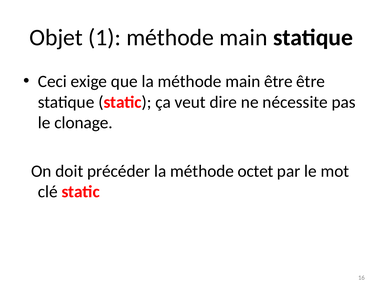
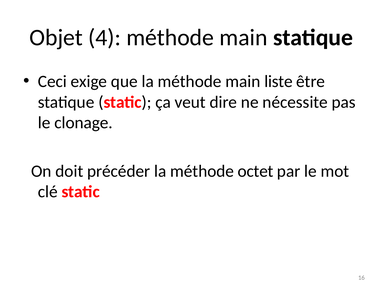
1: 1 -> 4
main être: être -> liste
